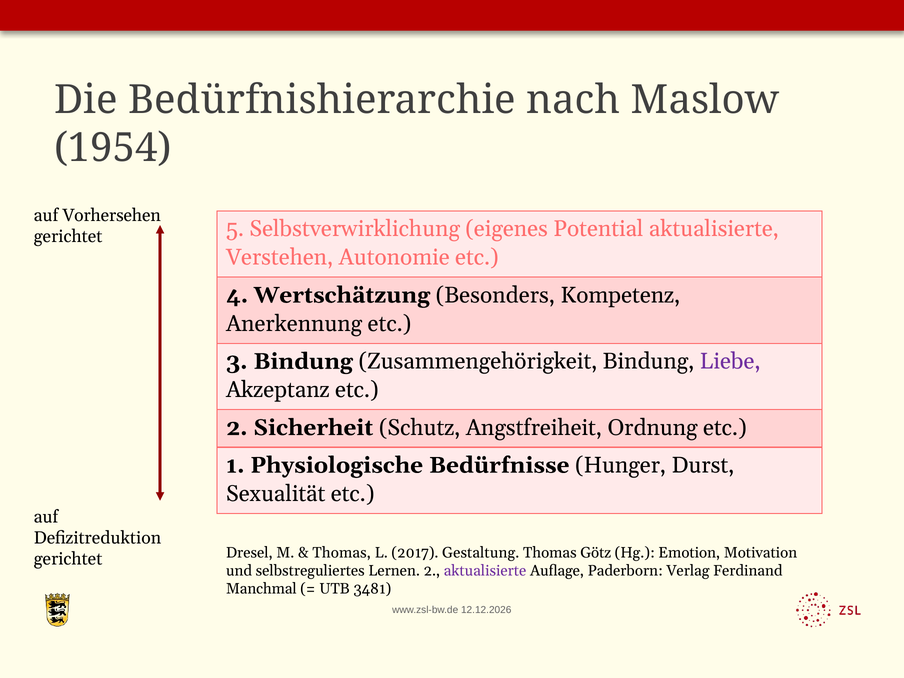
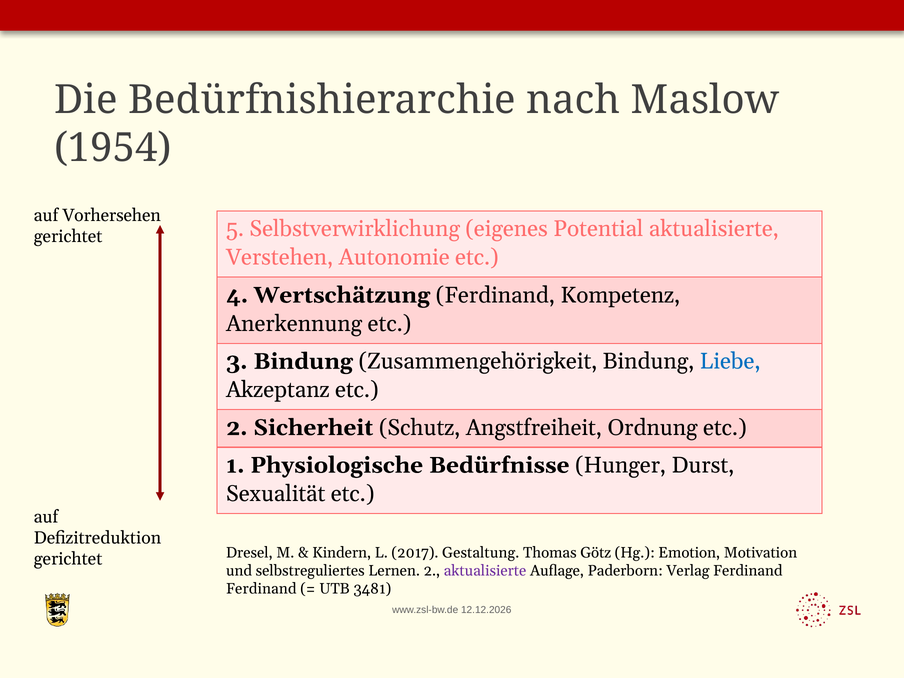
Wertschätzung Besonders: Besonders -> Ferdinand
Liebe colour: purple -> blue
Thomas at (342, 553): Thomas -> Kindern
Manchmal at (261, 589): Manchmal -> Ferdinand
